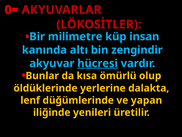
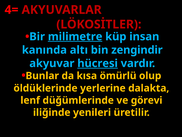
0=: 0= -> 4=
milimetre underline: none -> present
yapan: yapan -> görevi
